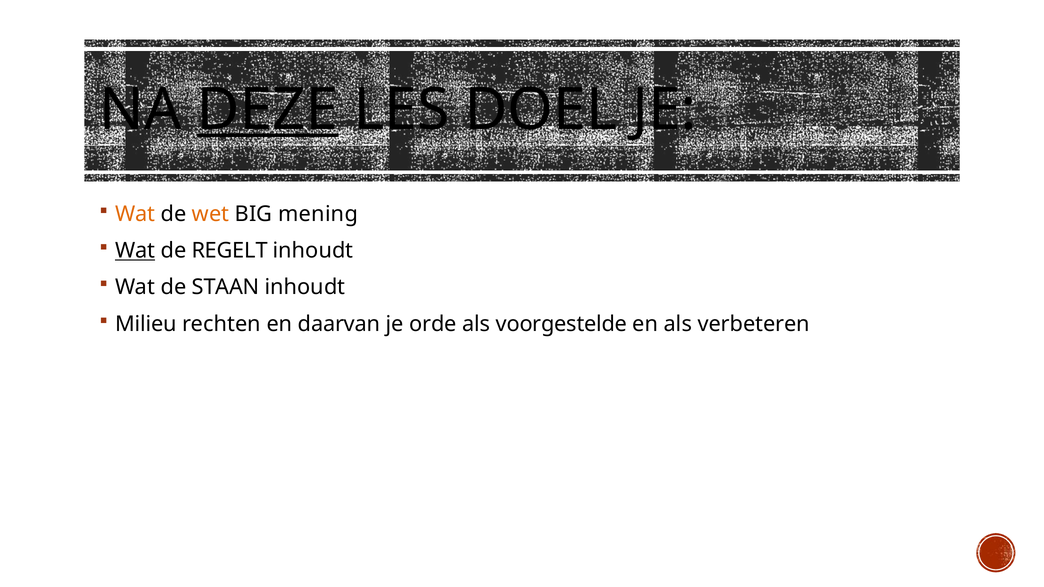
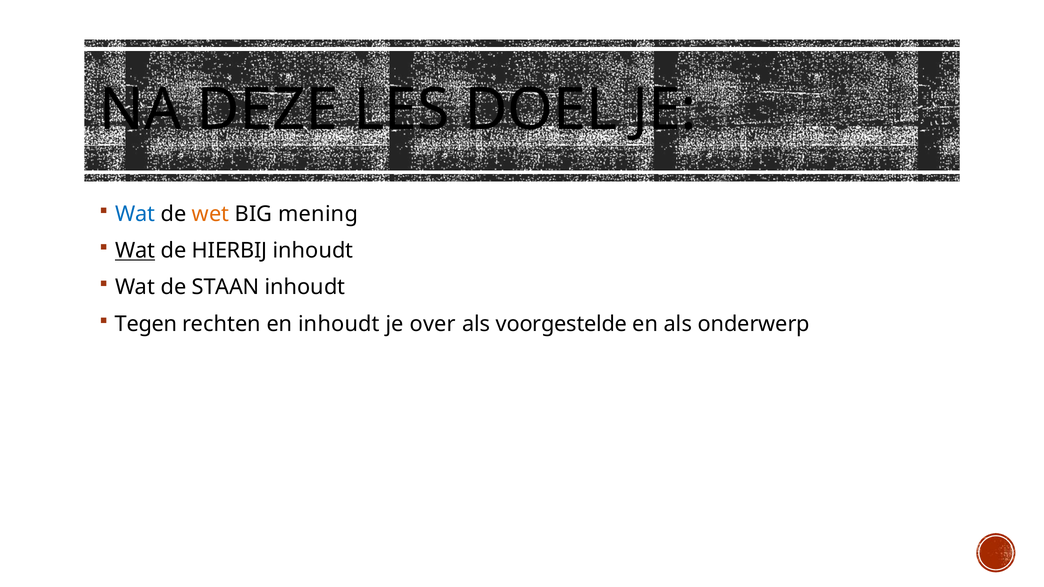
DEZE underline: present -> none
Wat at (135, 214) colour: orange -> blue
REGELT: REGELT -> HIERBIJ
Milieu: Milieu -> Tegen
en daarvan: daarvan -> inhoudt
orde: orde -> over
verbeteren: verbeteren -> onderwerp
